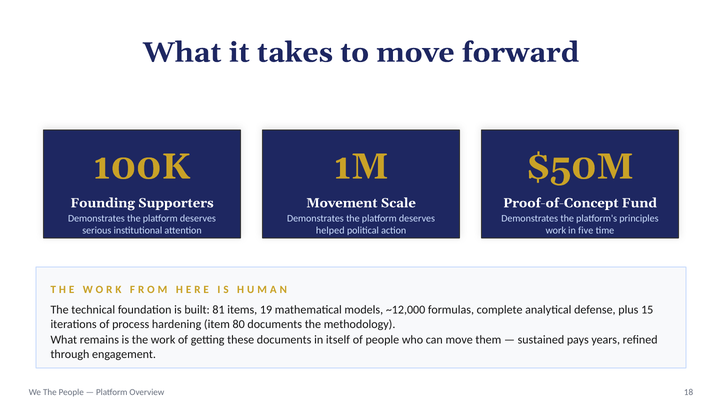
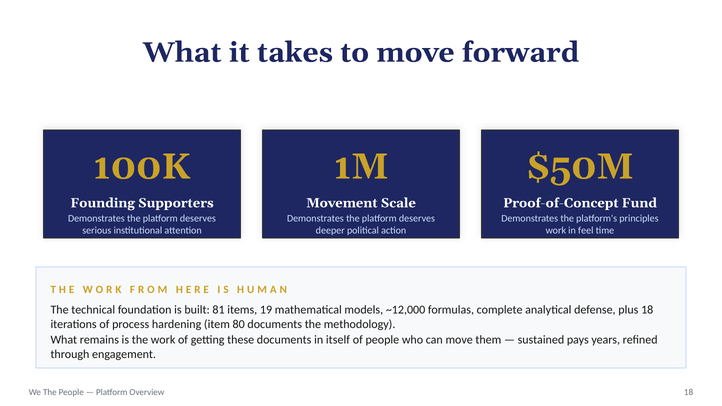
helped: helped -> deeper
five: five -> feel
plus 15: 15 -> 18
